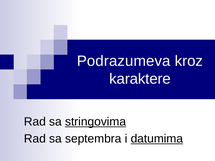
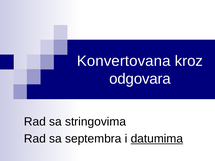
Podrazumeva: Podrazumeva -> Konvertovana
karaktere: karaktere -> odgovara
stringovima underline: present -> none
